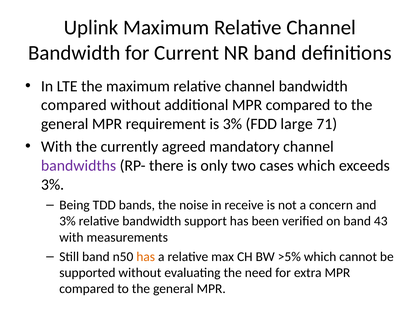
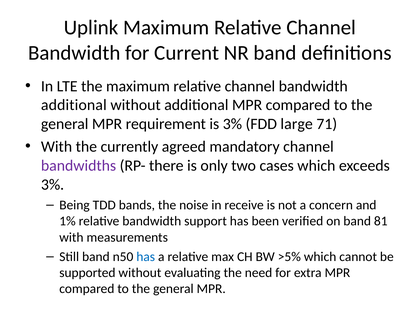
compared at (74, 105): compared -> additional
3% at (68, 221): 3% -> 1%
43: 43 -> 81
has at (146, 257) colour: orange -> blue
